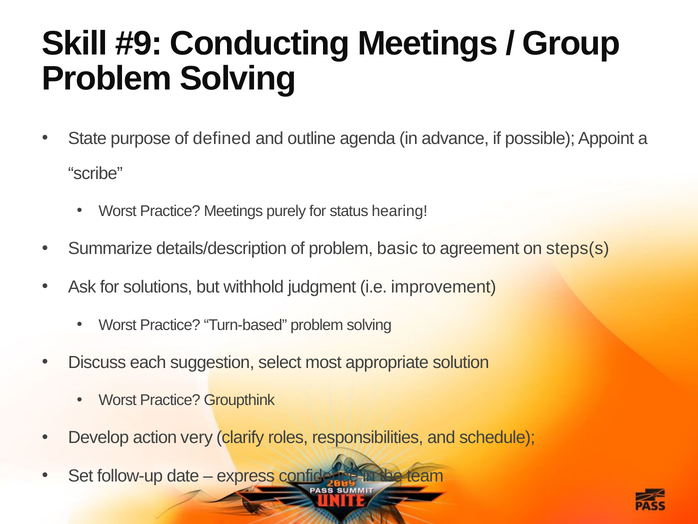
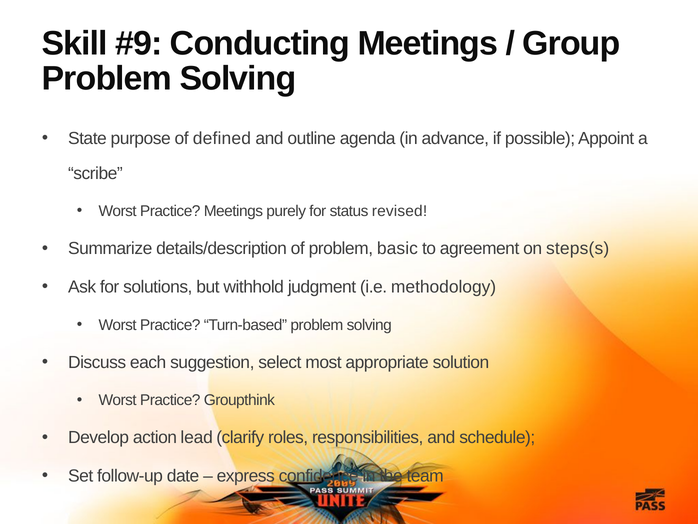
hearing: hearing -> revised
improvement: improvement -> methodology
very: very -> lead
